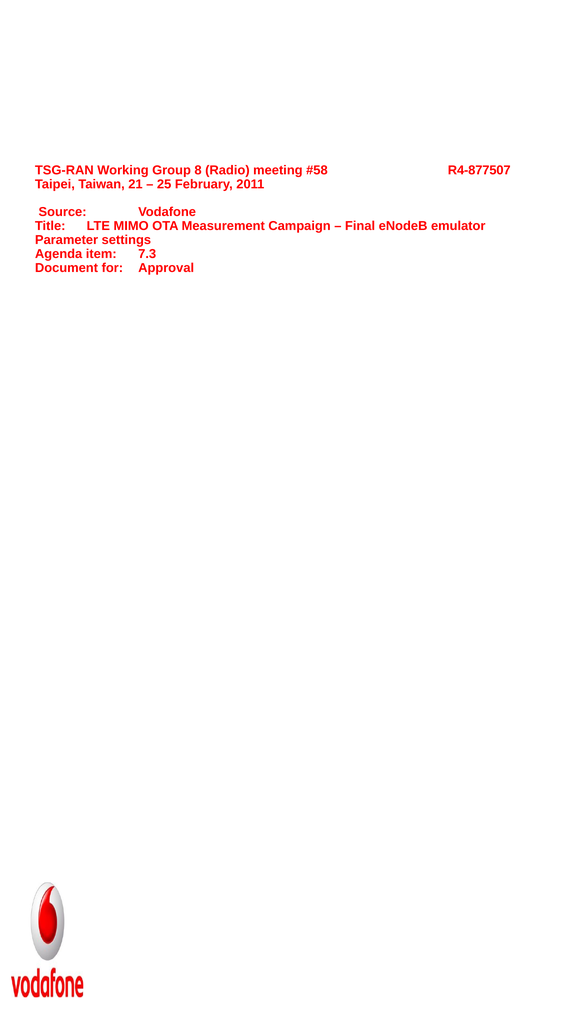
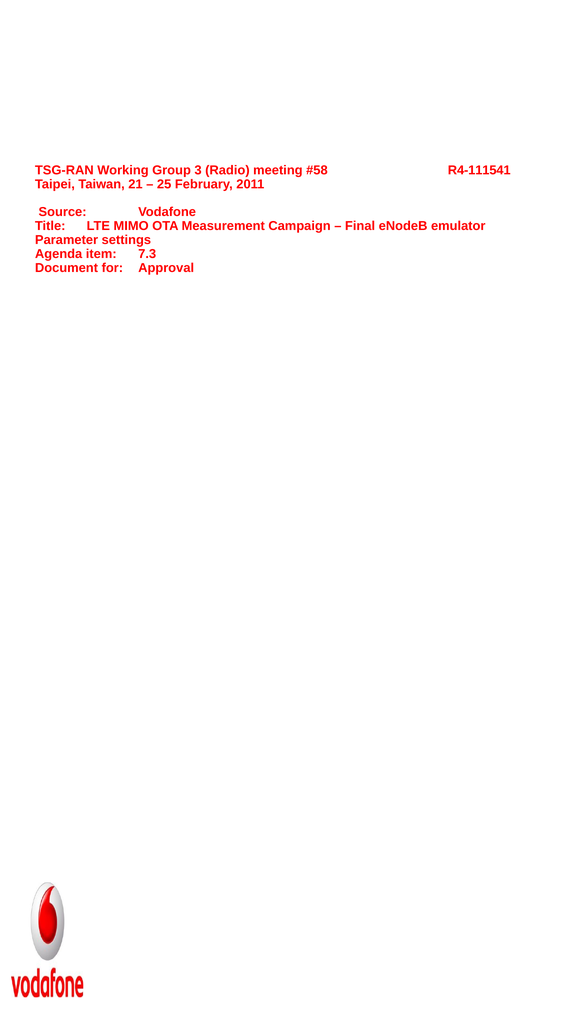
8: 8 -> 3
R4-877507: R4-877507 -> R4-111541
